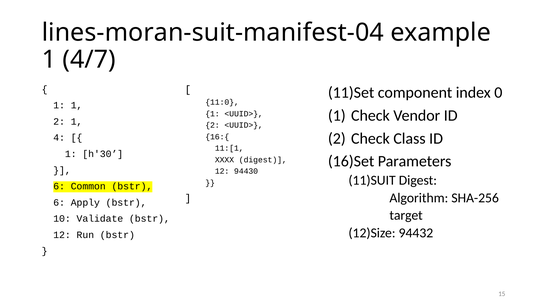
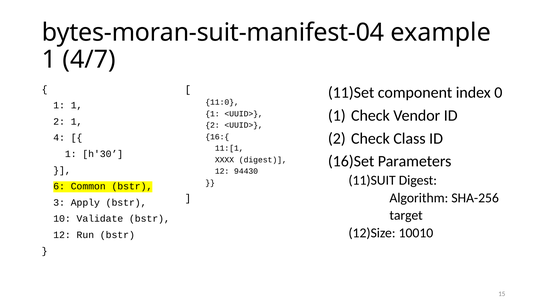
lines-moran-suit-manifest-04: lines-moran-suit-manifest-04 -> bytes-moran-suit-manifest-04
6 at (59, 202): 6 -> 3
94432: 94432 -> 10010
